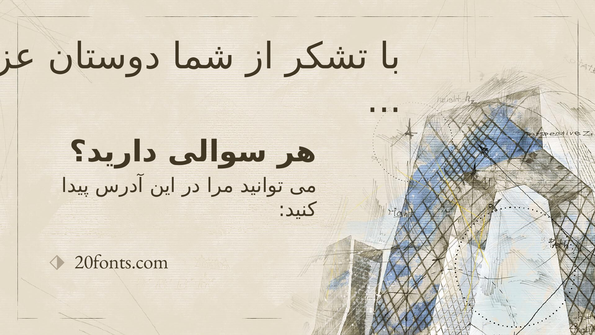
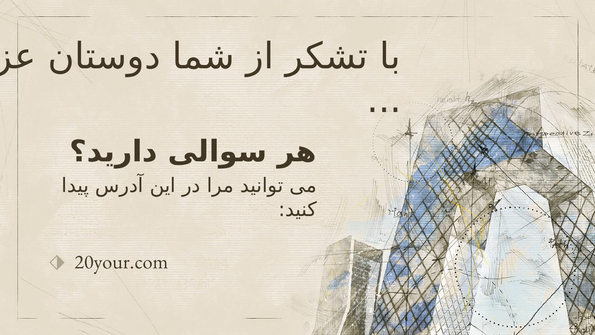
20fonts.com: 20fonts.com -> 20your.com
